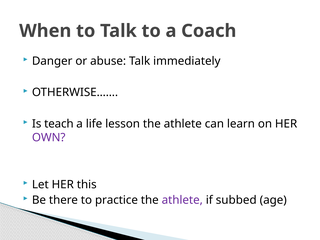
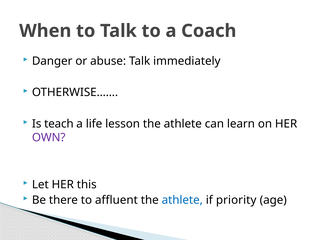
practice: practice -> affluent
athlete at (182, 200) colour: purple -> blue
subbed: subbed -> priority
